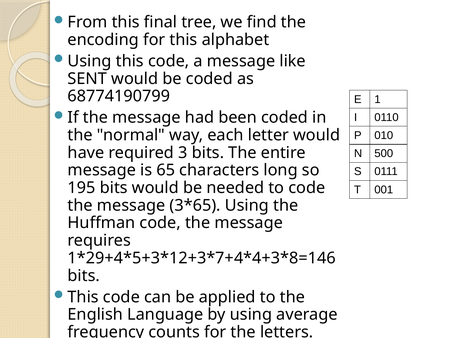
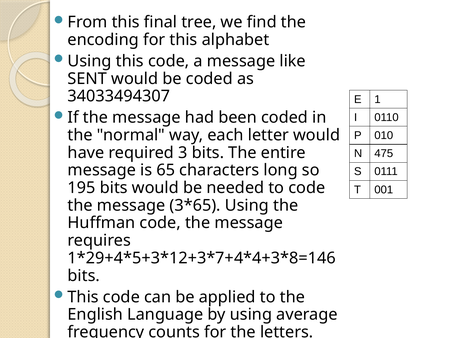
68774190799: 68774190799 -> 34033494307
500: 500 -> 475
